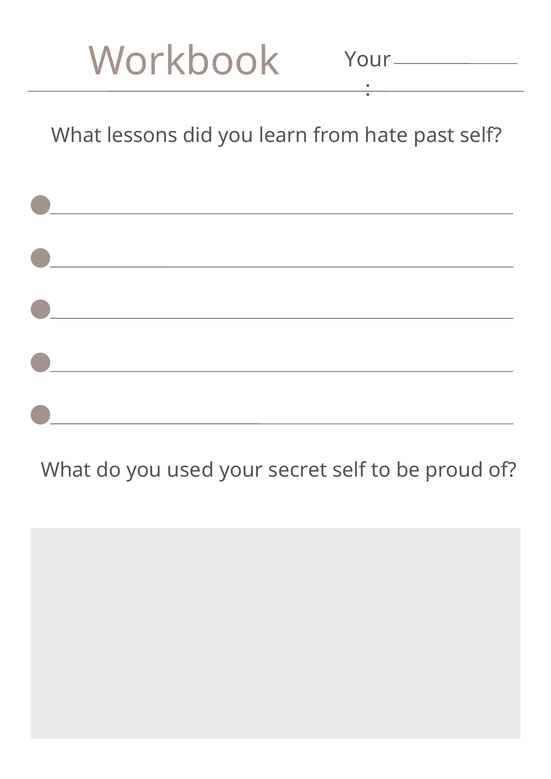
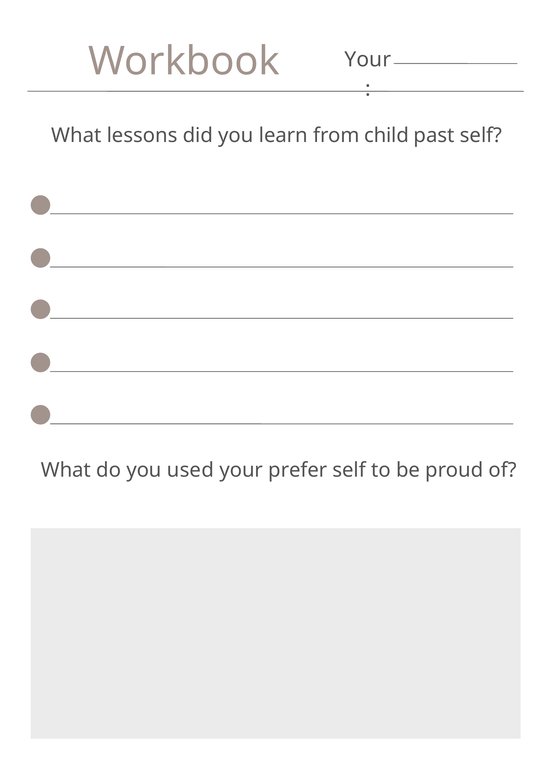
hate: hate -> child
secret: secret -> prefer
